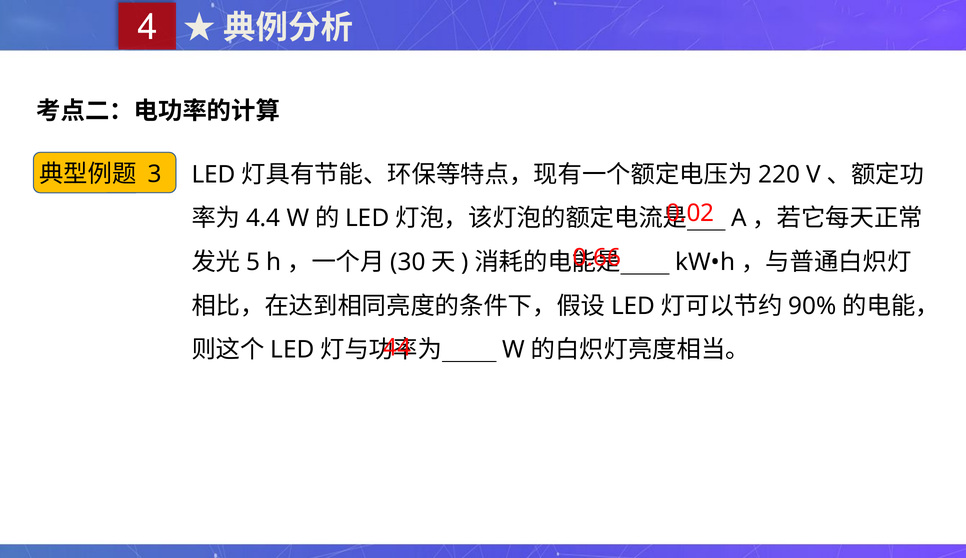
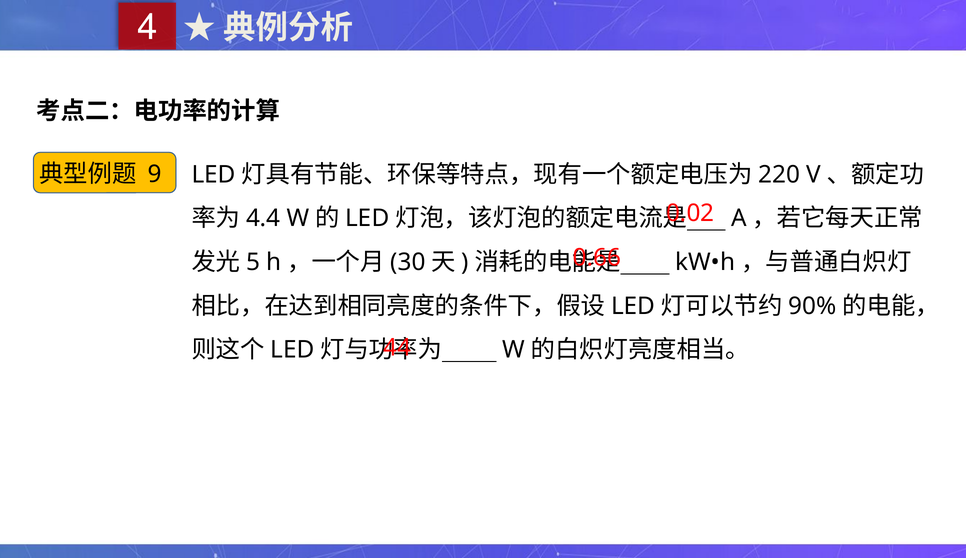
3: 3 -> 9
